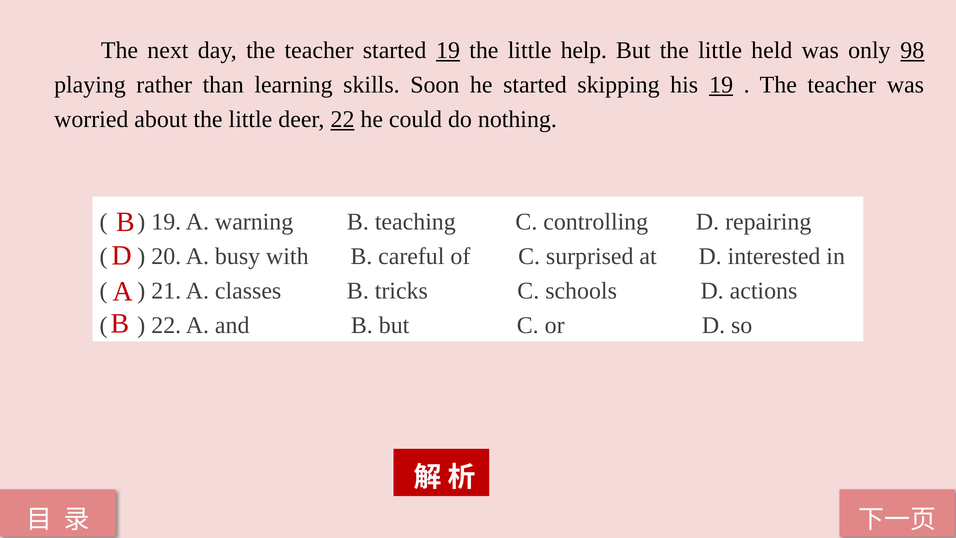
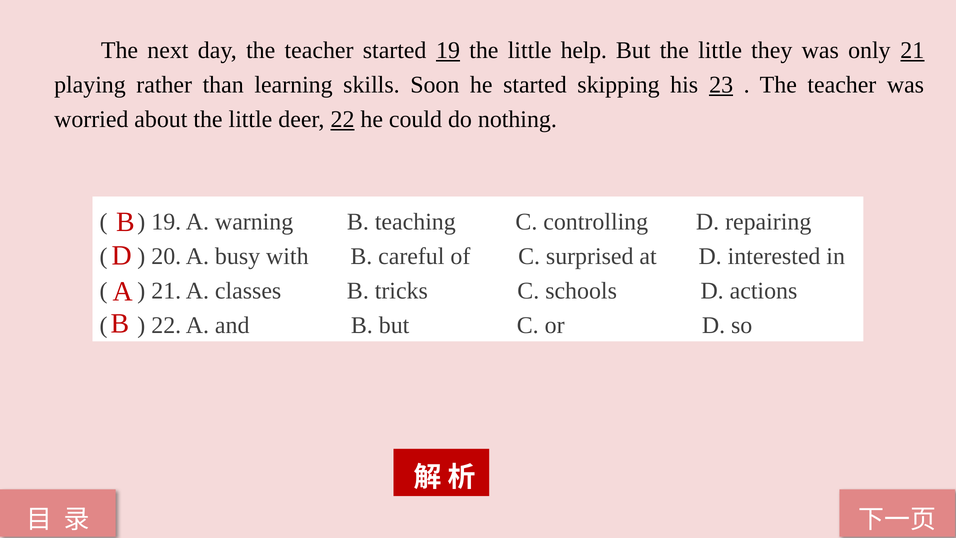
held: held -> they
only 98: 98 -> 21
his 19: 19 -> 23
